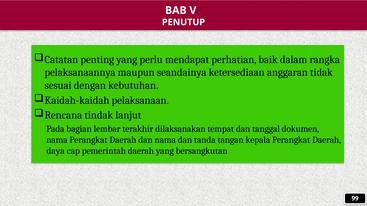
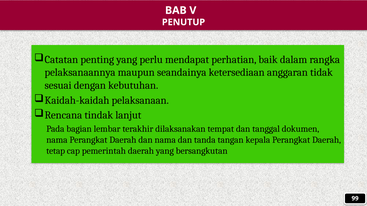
daya: daya -> tetap
